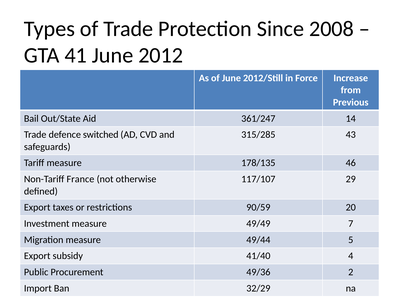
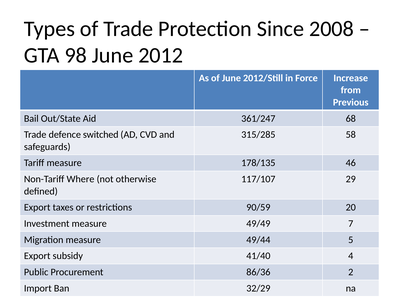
41: 41 -> 98
361/247 14: 14 -> 68
43: 43 -> 58
France: France -> Where
49/36: 49/36 -> 86/36
